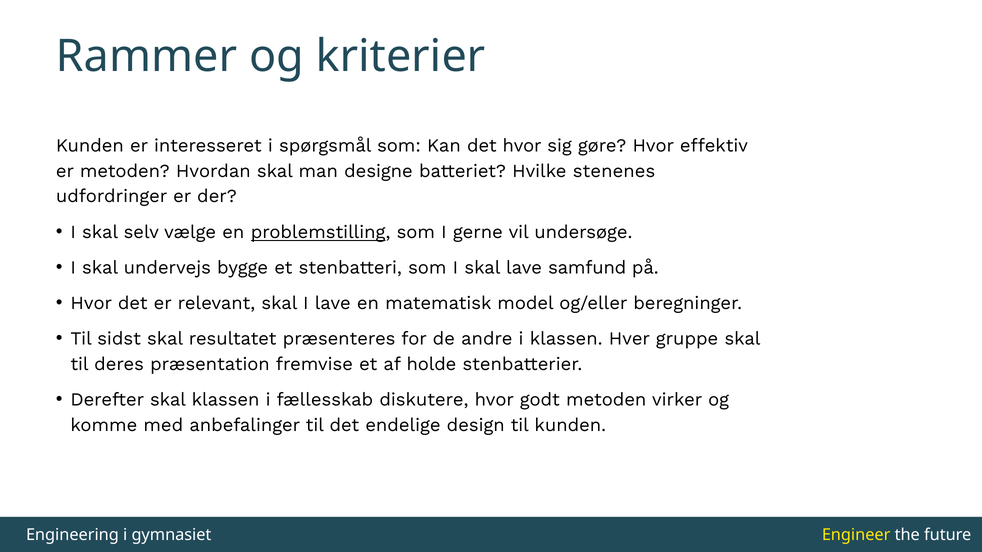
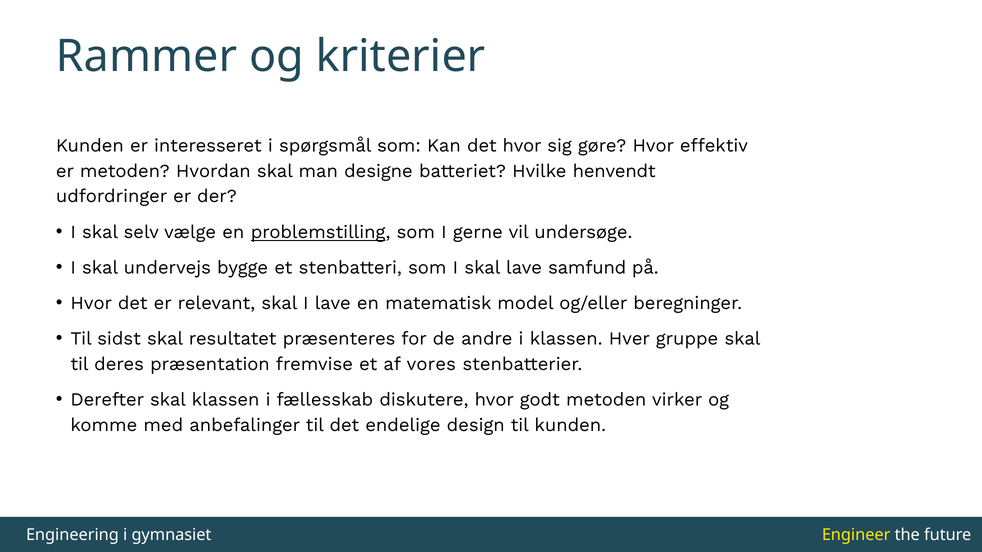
stenenes: stenenes -> henvendt
holde: holde -> vores
